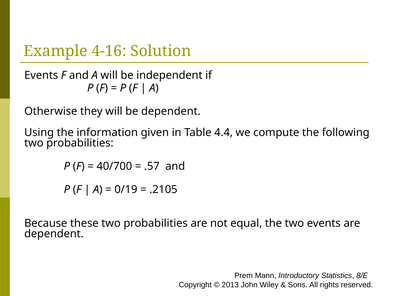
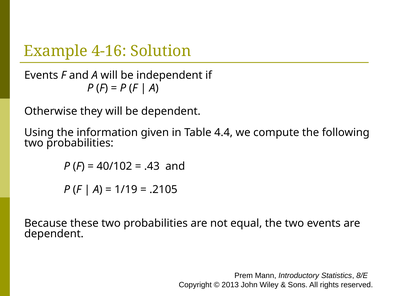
40/700: 40/700 -> 40/102
.57: .57 -> .43
0/19: 0/19 -> 1/19
